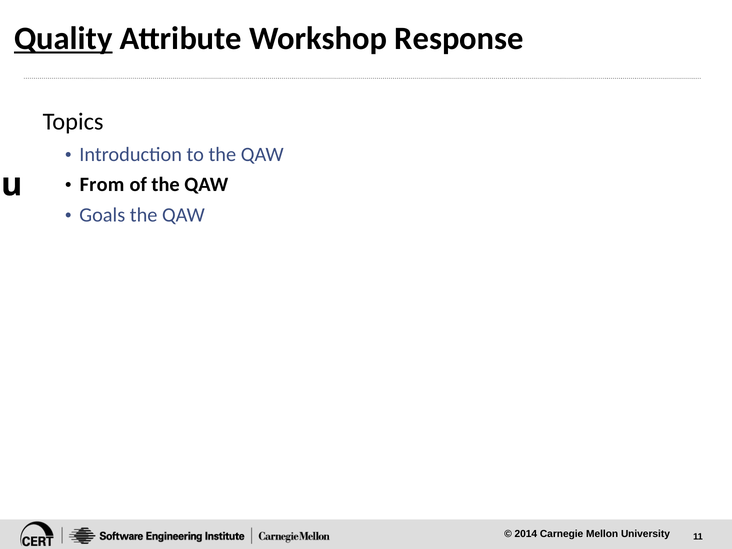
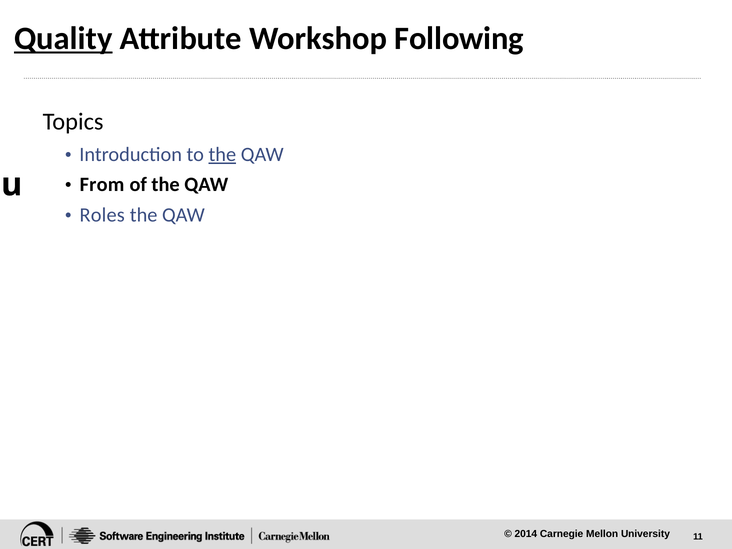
Response: Response -> Following
the at (222, 154) underline: none -> present
Goals: Goals -> Roles
